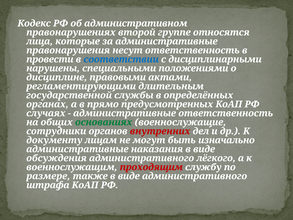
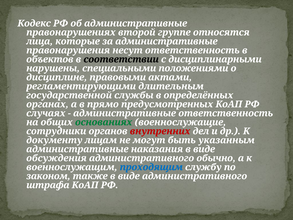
об административном: административном -> административные
провести: провести -> объектов
соответствии colour: blue -> black
изначально: изначально -> указанным
лёгкого: лёгкого -> обычно
проходящим colour: red -> blue
размере: размере -> законом
